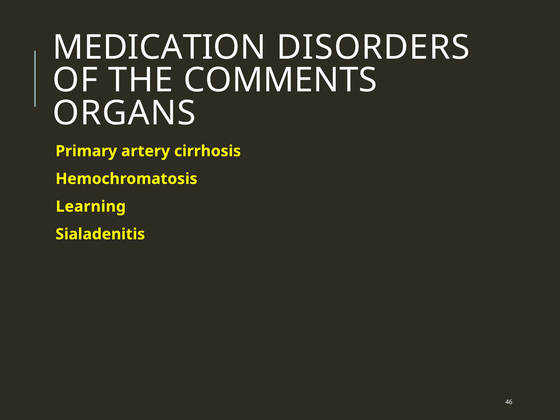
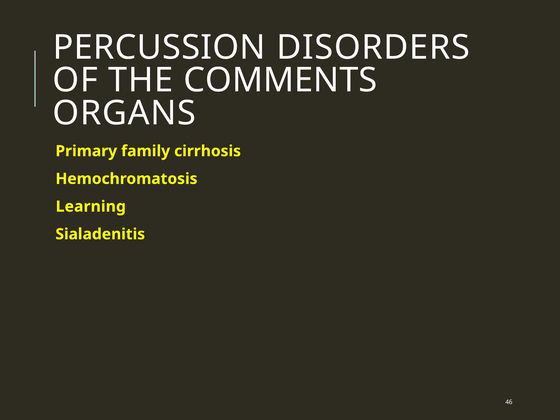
MEDICATION: MEDICATION -> PERCUSSION
artery: artery -> family
